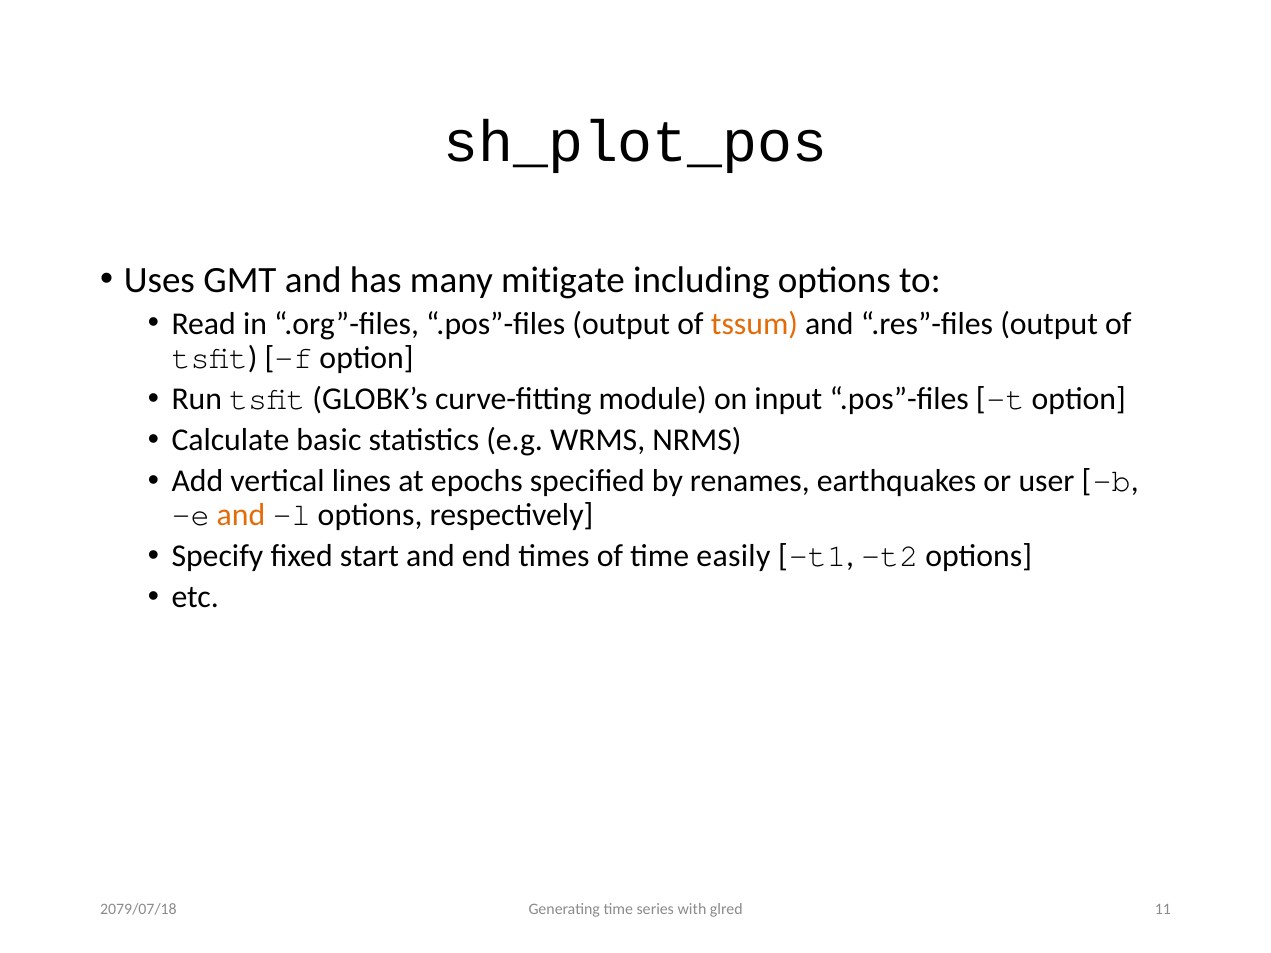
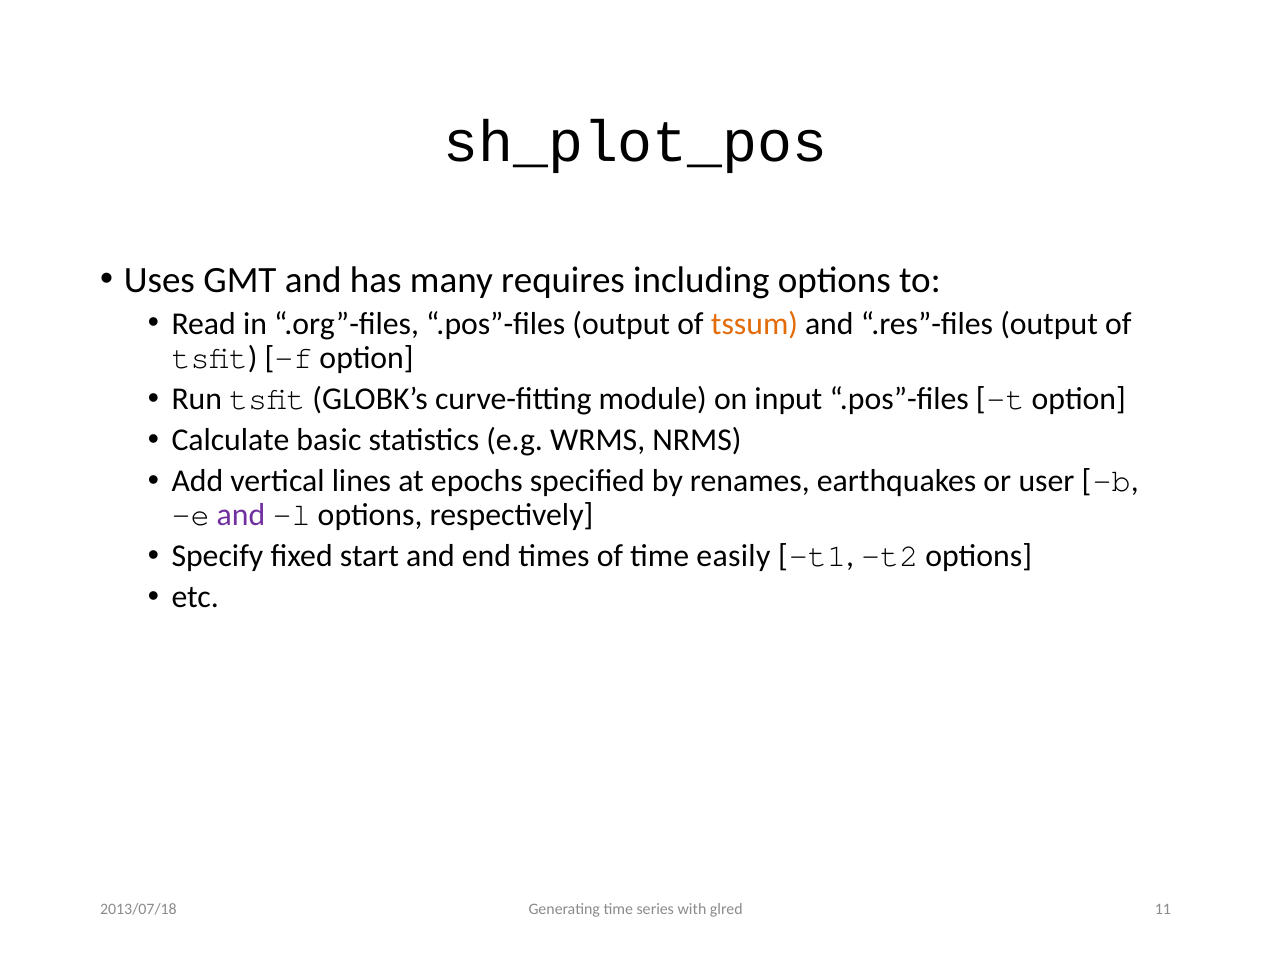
mitigate: mitigate -> requires
and at (241, 515) colour: orange -> purple
2079/07/18: 2079/07/18 -> 2013/07/18
